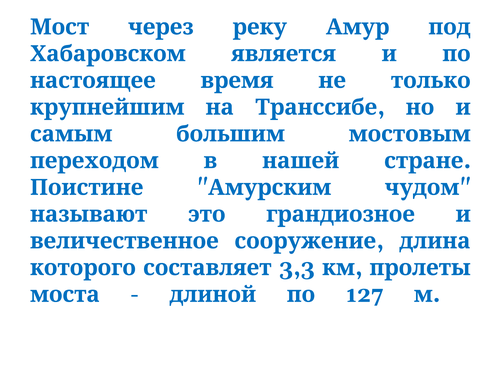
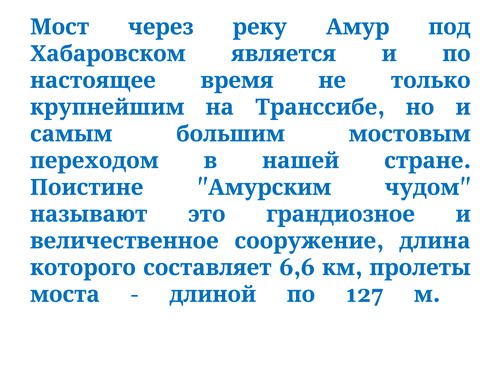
3,3: 3,3 -> 6,6
